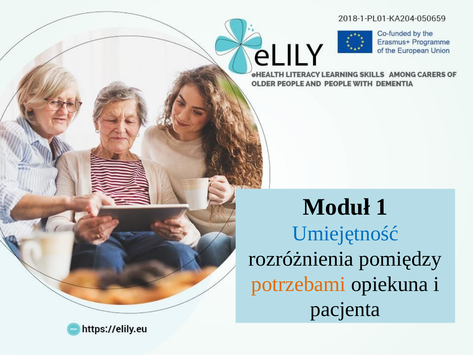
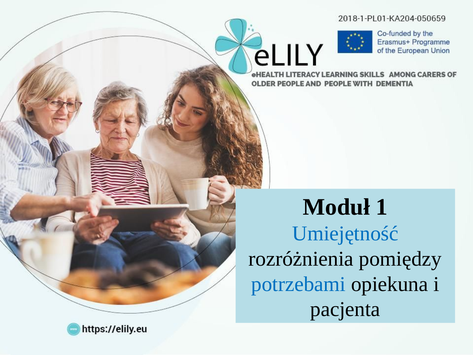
potrzebami colour: orange -> blue
